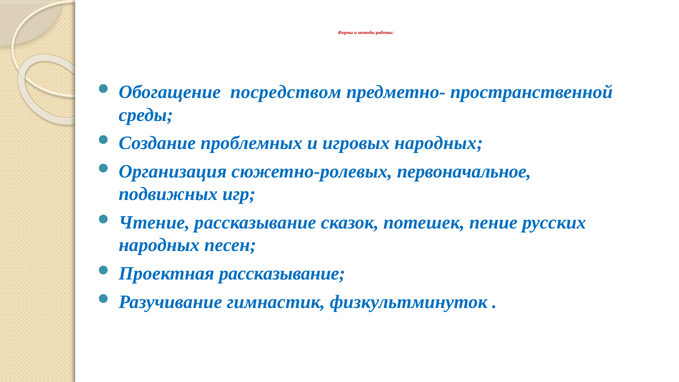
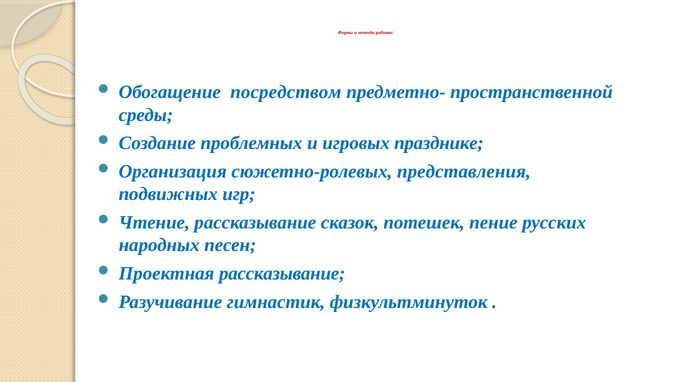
игровых народных: народных -> празднике
первоначальное: первоначальное -> представления
